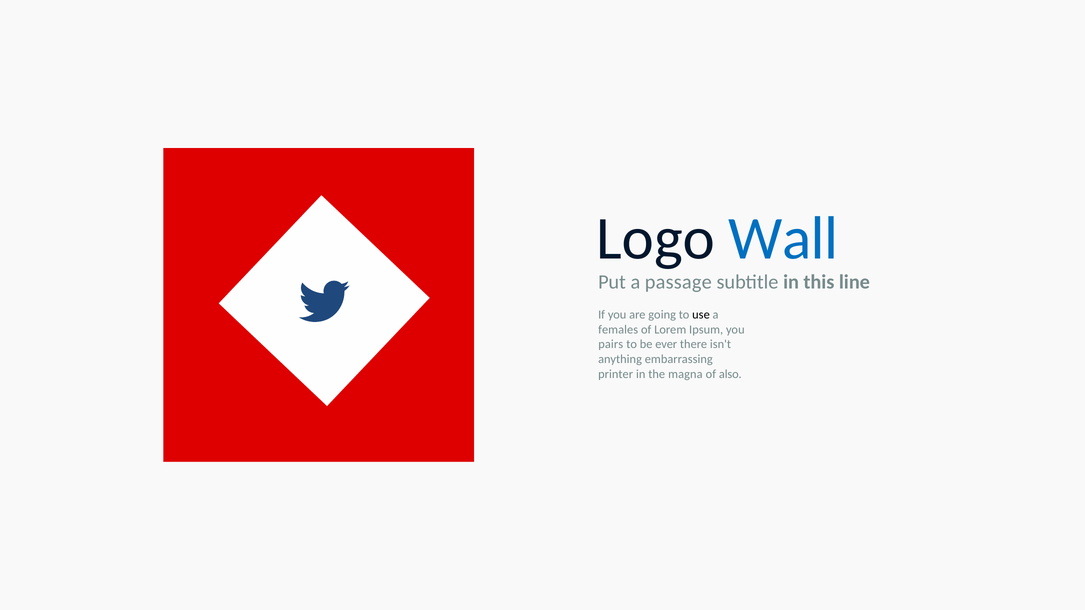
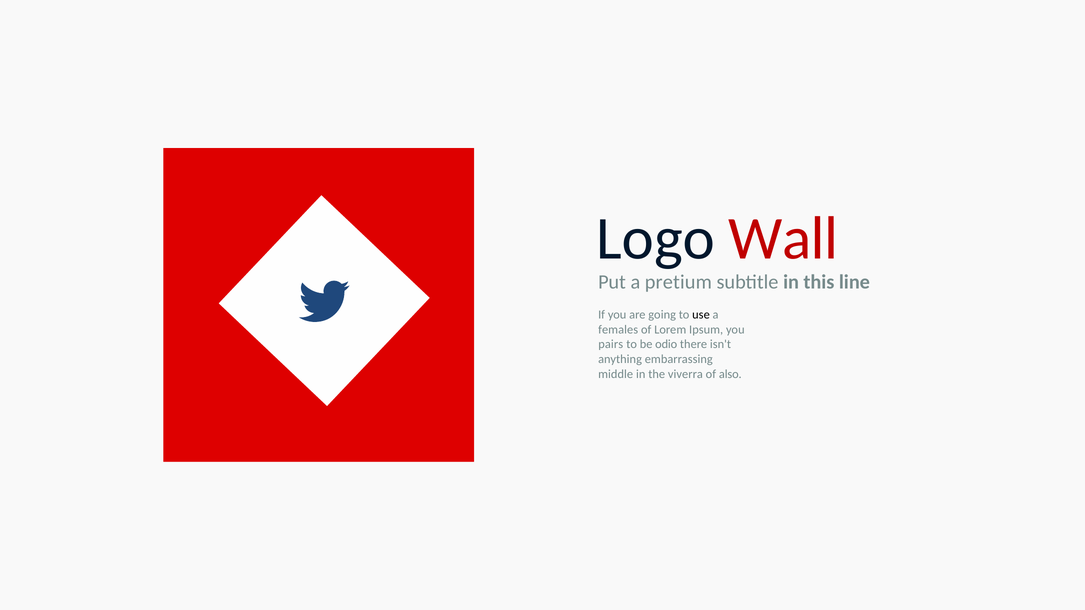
Wall colour: blue -> red
passage: passage -> pretium
ever: ever -> odio
printer: printer -> middle
magna: magna -> viverra
